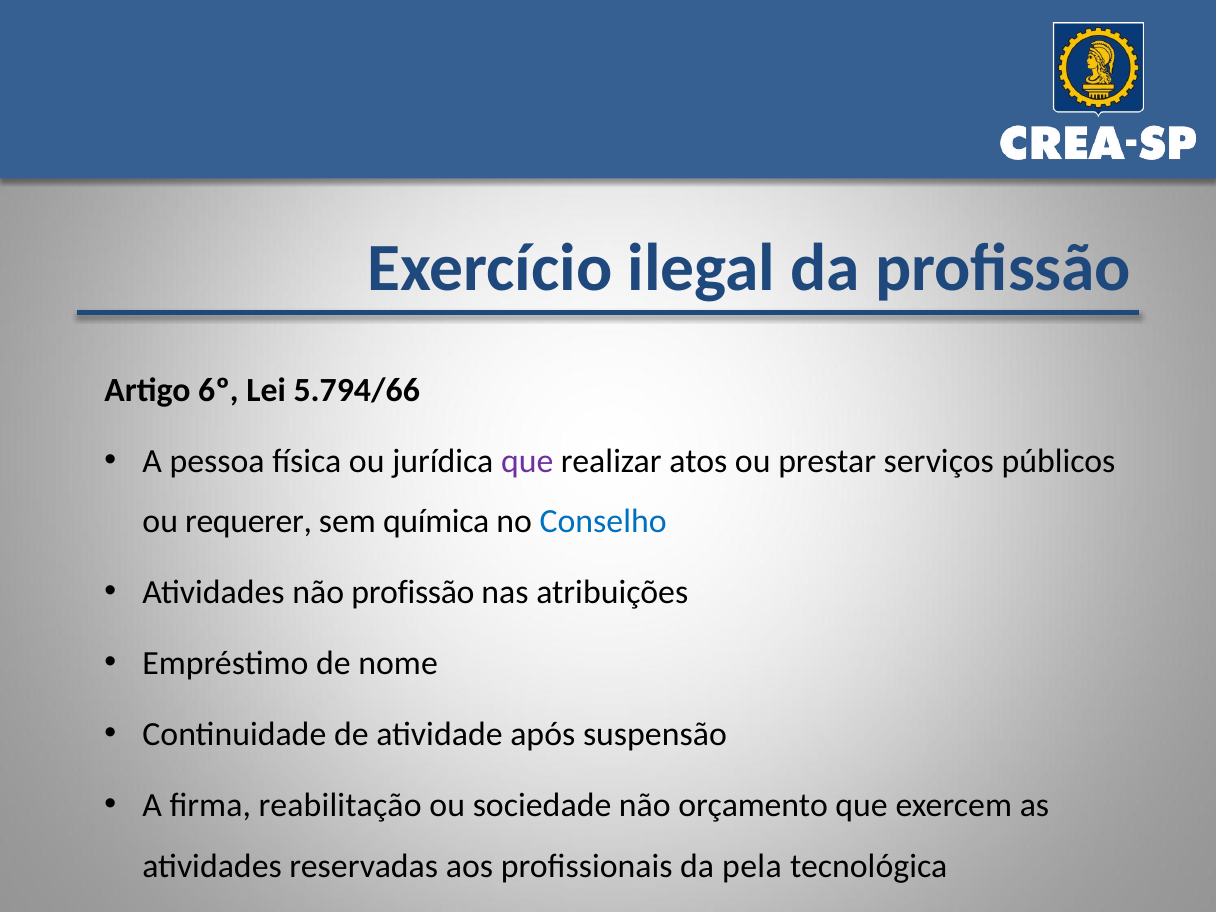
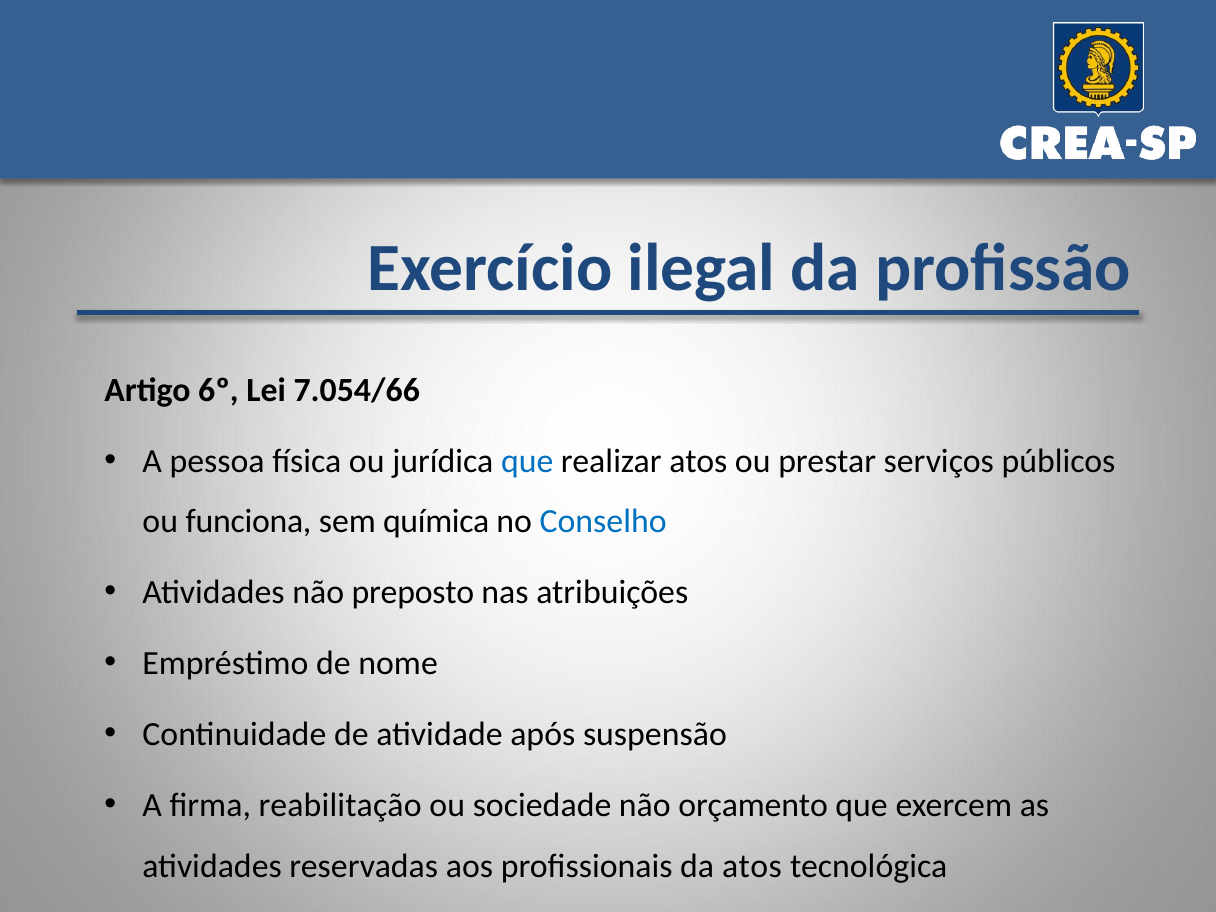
5.794/66: 5.794/66 -> 7.054/66
que at (527, 461) colour: purple -> blue
requerer: requerer -> funciona
não profissão: profissão -> preposto
da pela: pela -> atos
